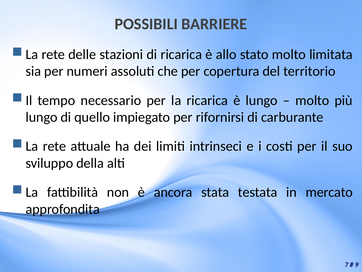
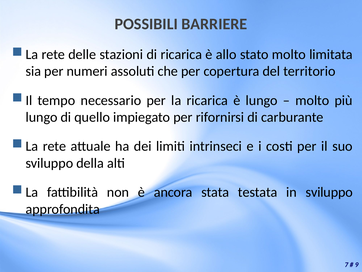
in mercato: mercato -> sviluppo
